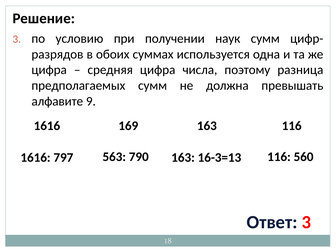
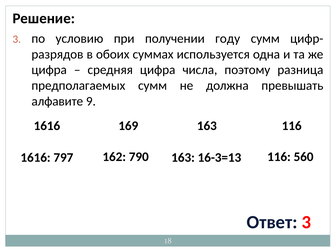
наук: наук -> году
563: 563 -> 162
